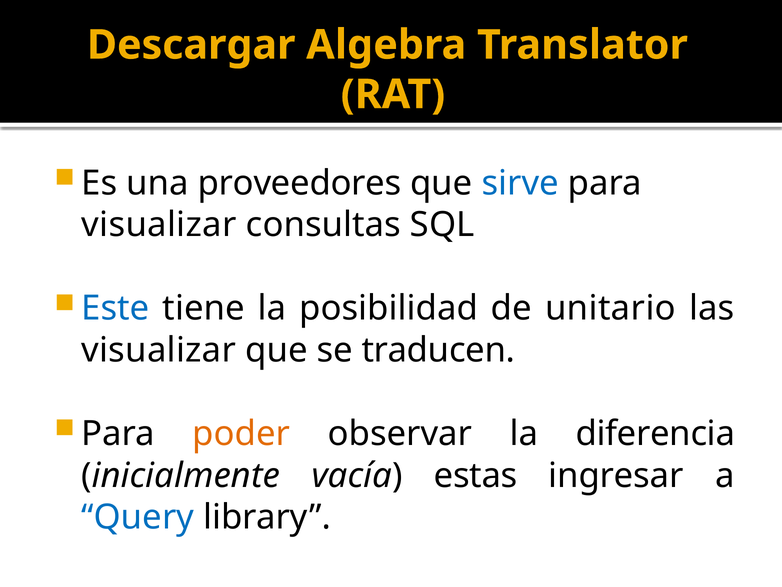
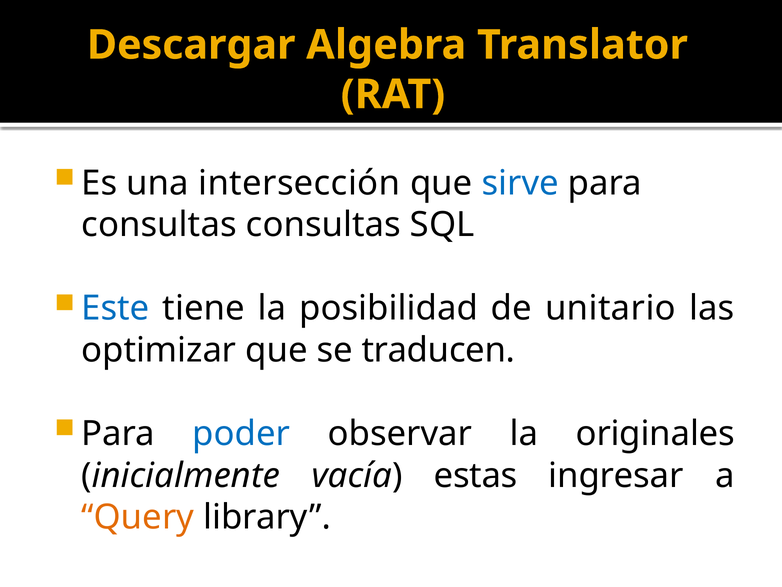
proveedores: proveedores -> intersección
visualizar at (159, 225): visualizar -> consultas
visualizar at (159, 350): visualizar -> optimizar
poder colour: orange -> blue
diferencia: diferencia -> originales
Query colour: blue -> orange
